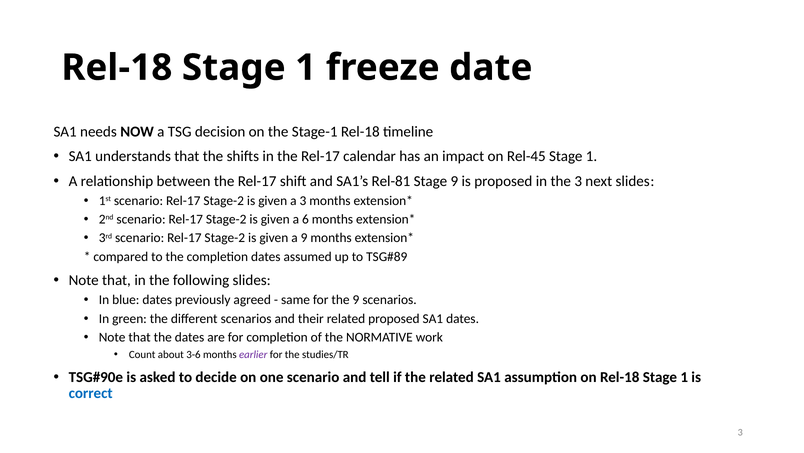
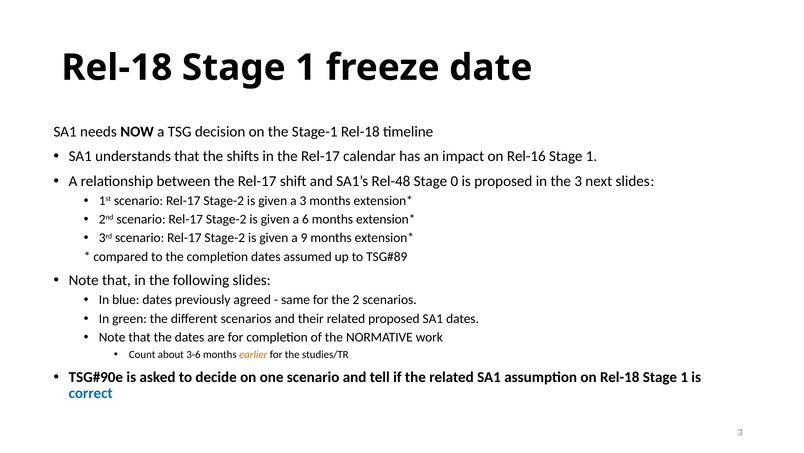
Rel-45: Rel-45 -> Rel-16
Rel-81: Rel-81 -> Rel-48
Stage 9: 9 -> 0
the 9: 9 -> 2
earlier colour: purple -> orange
